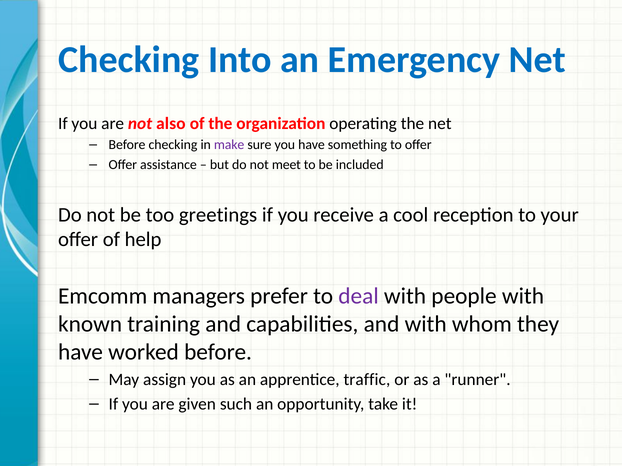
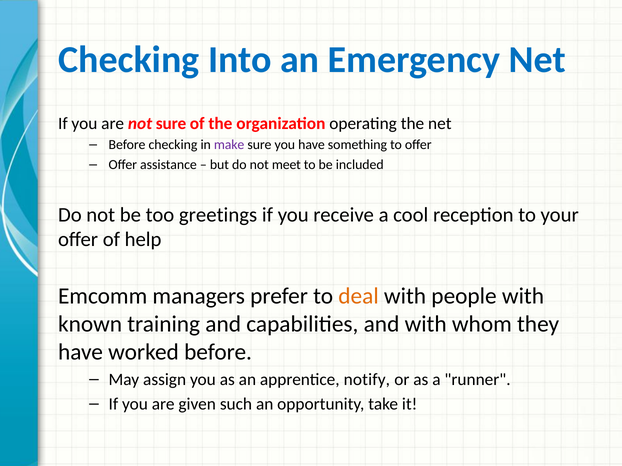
not also: also -> sure
deal colour: purple -> orange
traffic: traffic -> notify
